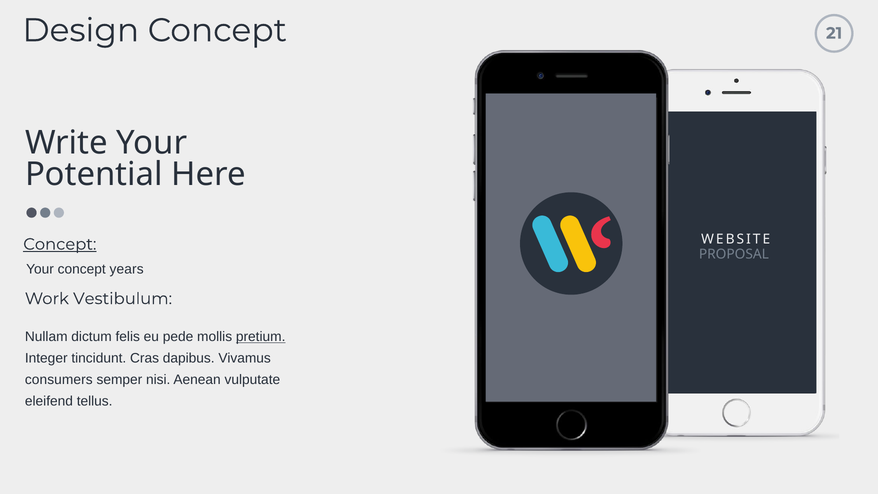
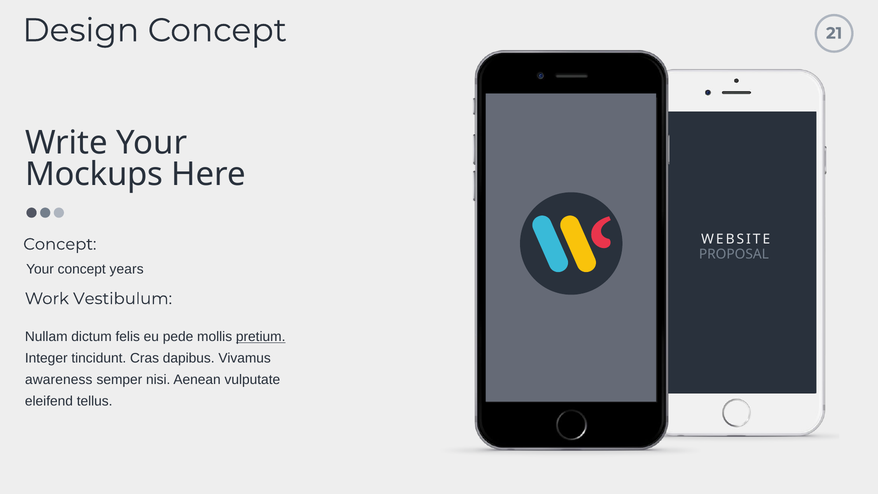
Potential: Potential -> Mockups
Concept at (60, 244) underline: present -> none
consumers: consumers -> awareness
